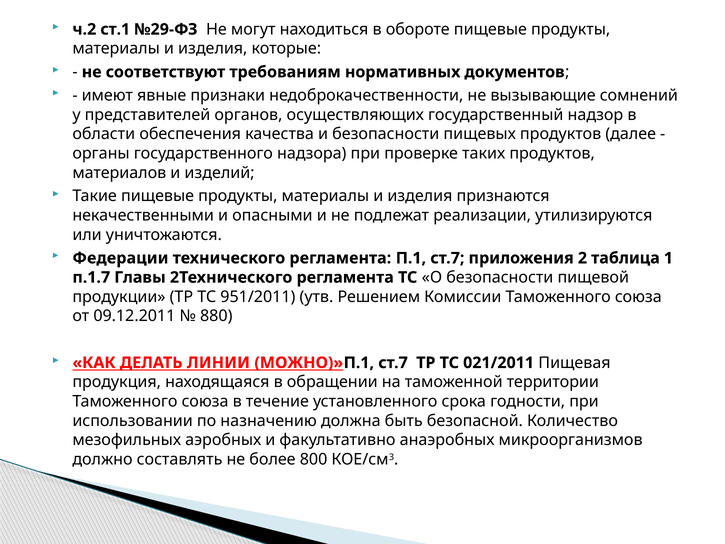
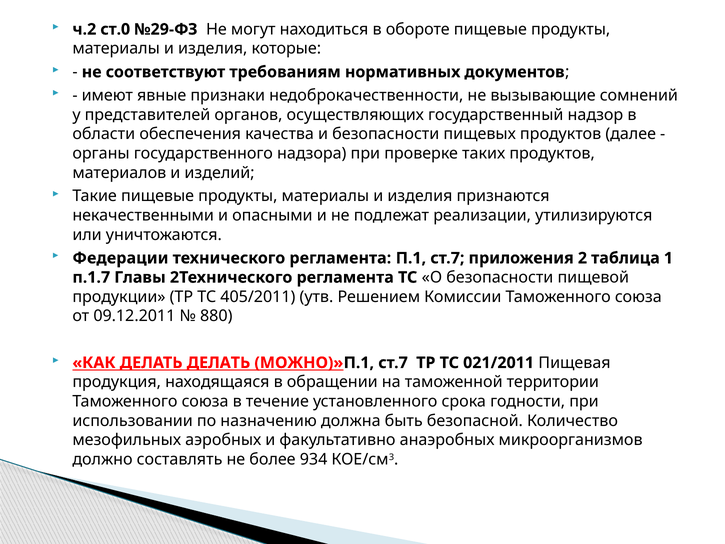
ст.1: ст.1 -> ст.0
951/2011: 951/2011 -> 405/2011
ДЕЛАТЬ ЛИНИИ: ЛИНИИ -> ДЕЛАТЬ
800: 800 -> 934
